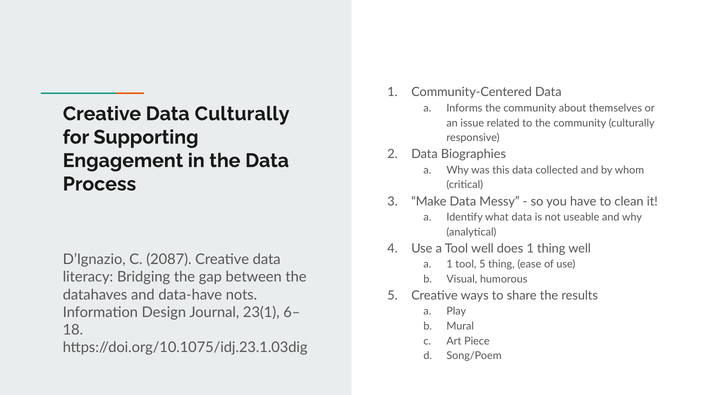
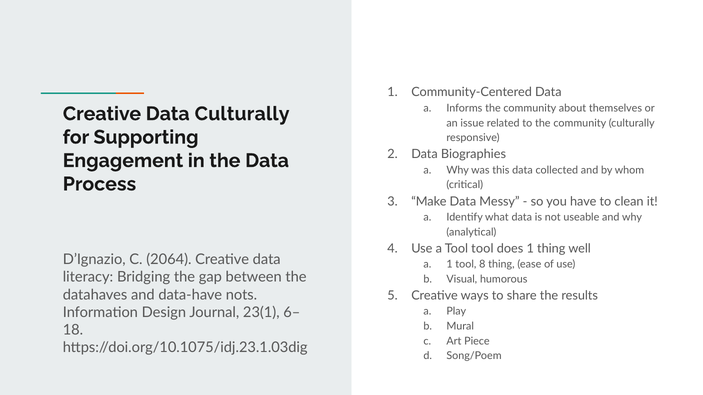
Tool well: well -> tool
2087: 2087 -> 2064
tool 5: 5 -> 8
